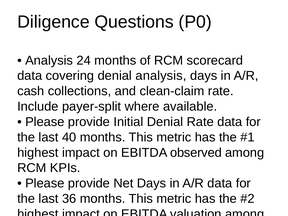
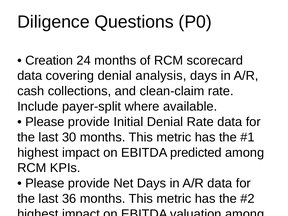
Analysis at (49, 60): Analysis -> Creation
40: 40 -> 30
observed: observed -> predicted
